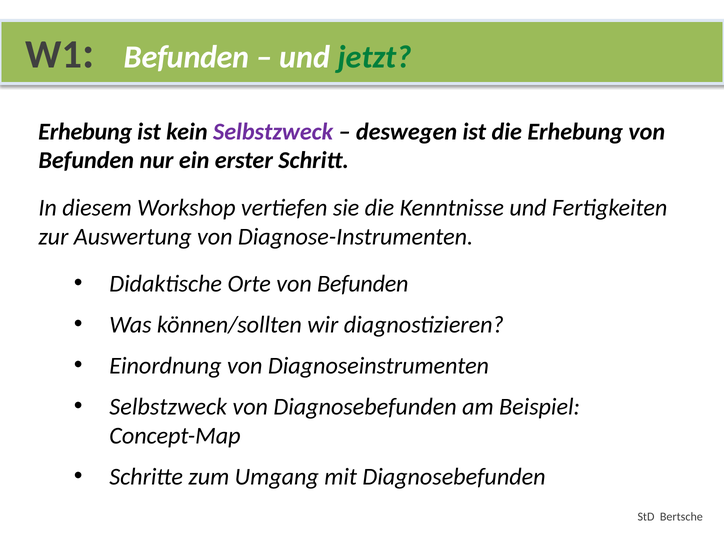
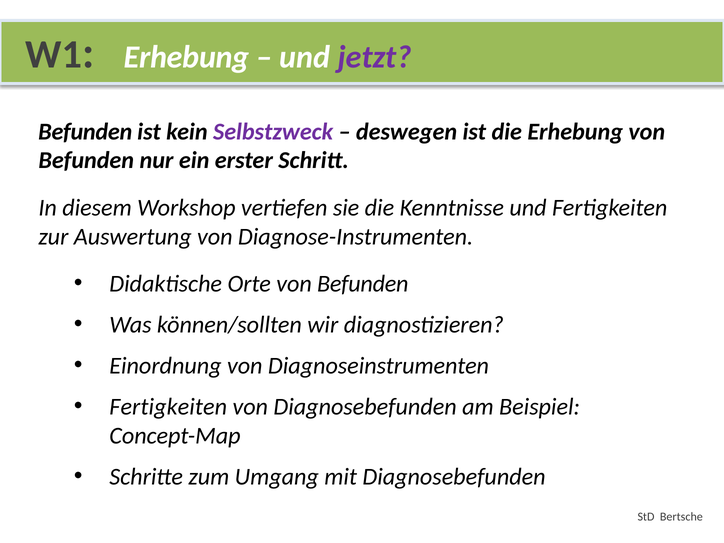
Befunden at (187, 57): Befunden -> Erhebung
jetzt colour: green -> purple
Erhebung at (85, 132): Erhebung -> Befunden
Selbstzweck at (168, 407): Selbstzweck -> Fertigkeiten
